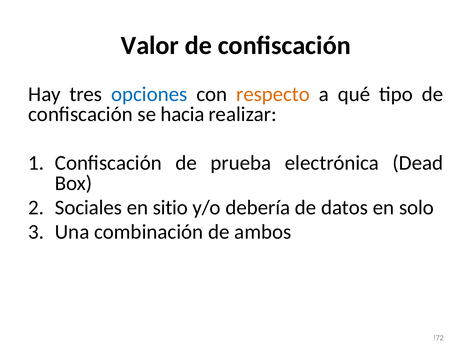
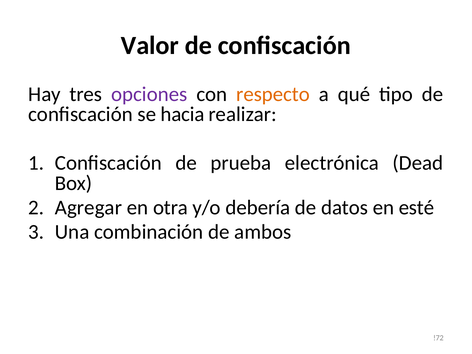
opciones colour: blue -> purple
Sociales: Sociales -> Agregar
sitio: sitio -> otra
solo: solo -> esté
